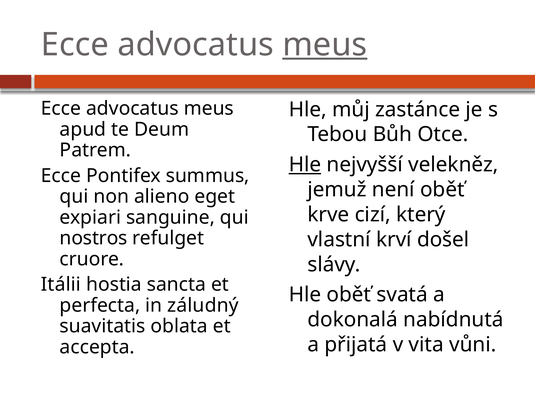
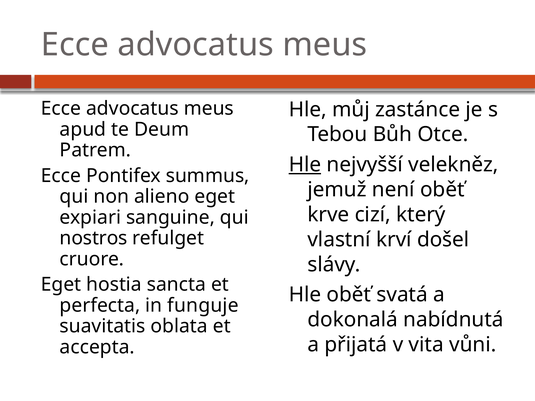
meus at (325, 45) underline: present -> none
Itálii at (61, 285): Itálii -> Eget
záludný: záludný -> funguje
